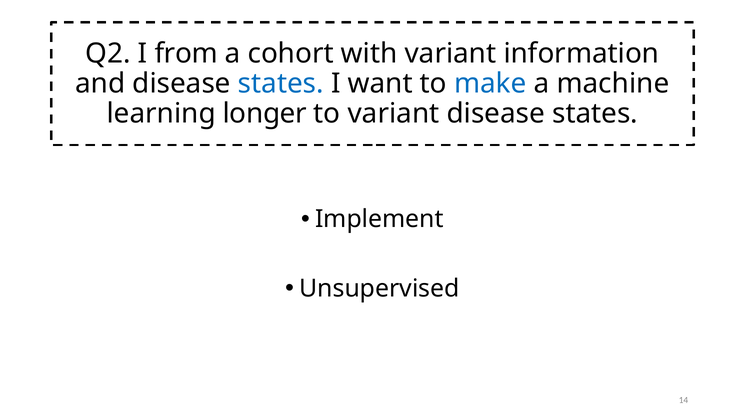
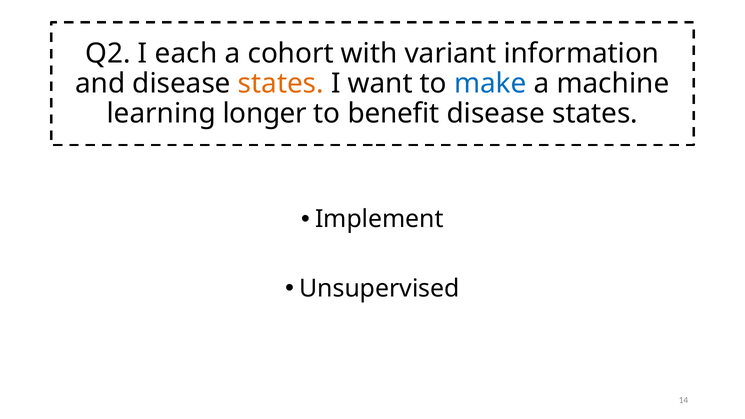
from: from -> each
states at (281, 84) colour: blue -> orange
to variant: variant -> benefit
